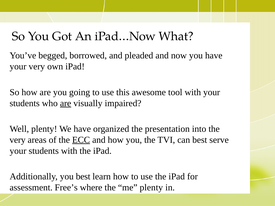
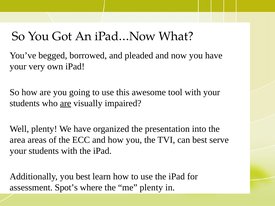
very at (18, 140): very -> area
ECC underline: present -> none
Free’s: Free’s -> Spot’s
